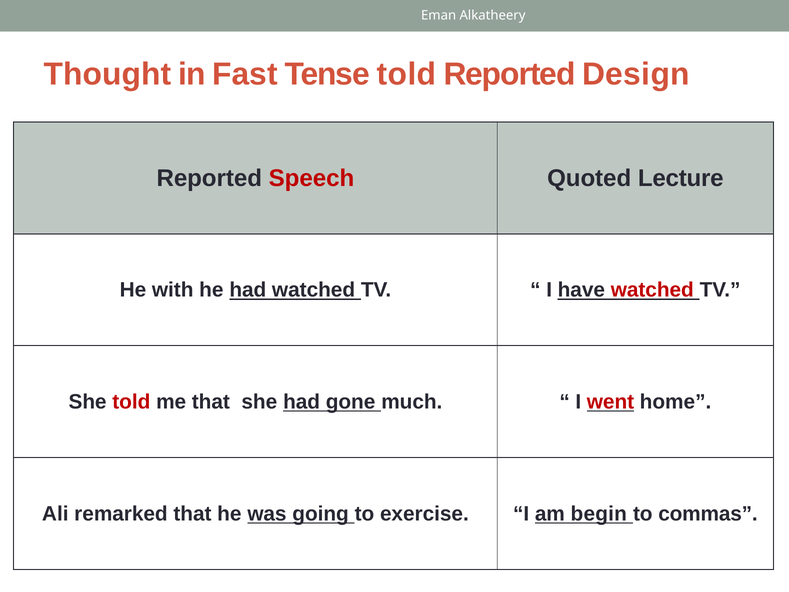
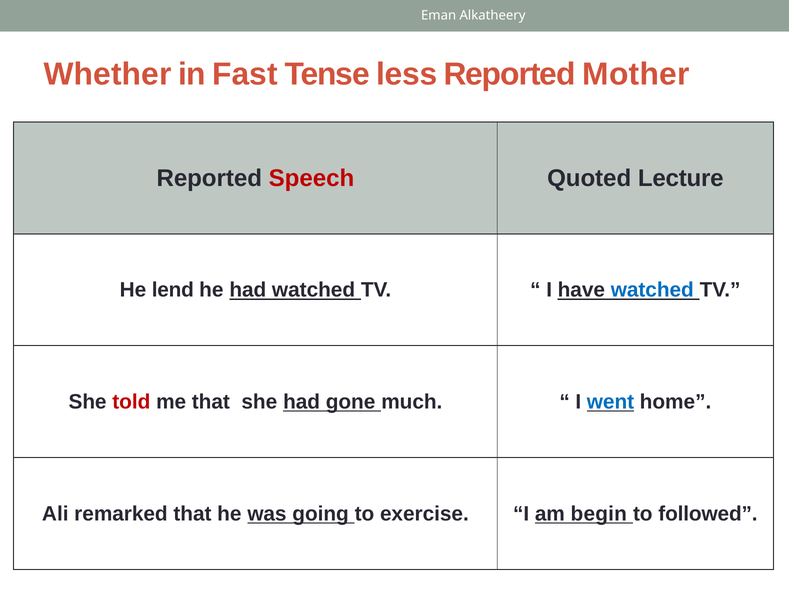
Thought: Thought -> Whether
Tense told: told -> less
Design: Design -> Mother
with: with -> lend
watched at (652, 290) colour: red -> blue
went colour: red -> blue
commas: commas -> followed
